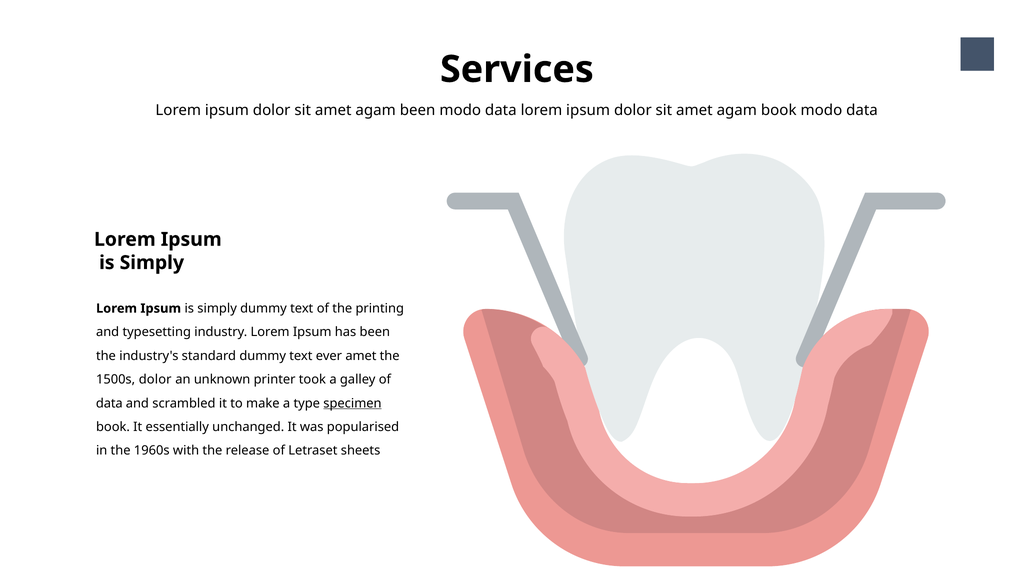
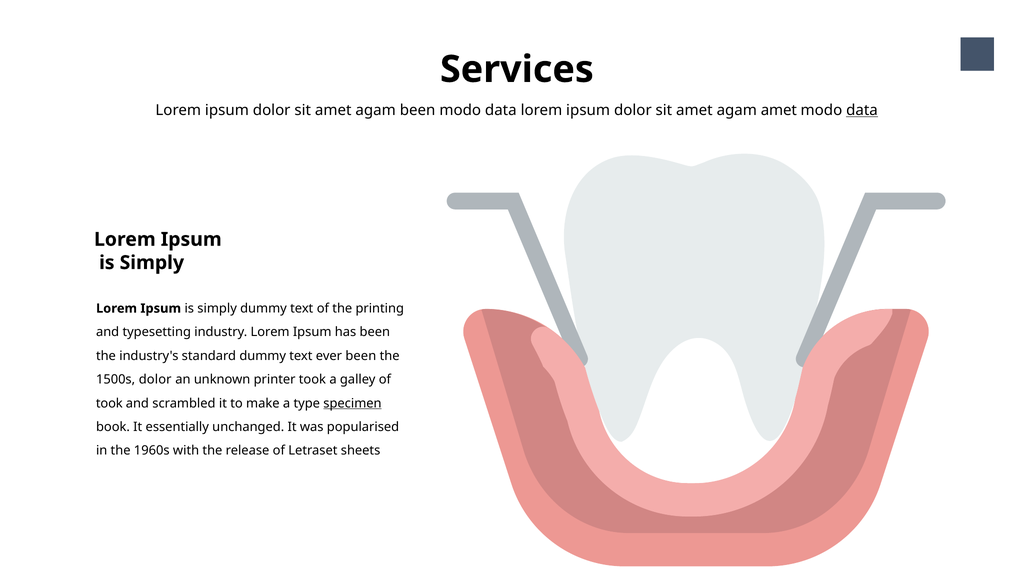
agam book: book -> amet
data at (862, 110) underline: none -> present
ever amet: amet -> been
data at (109, 403): data -> took
